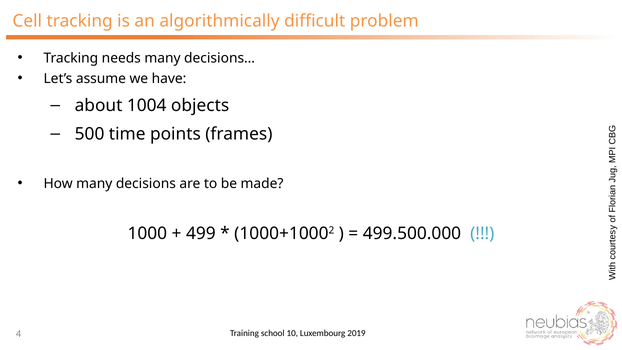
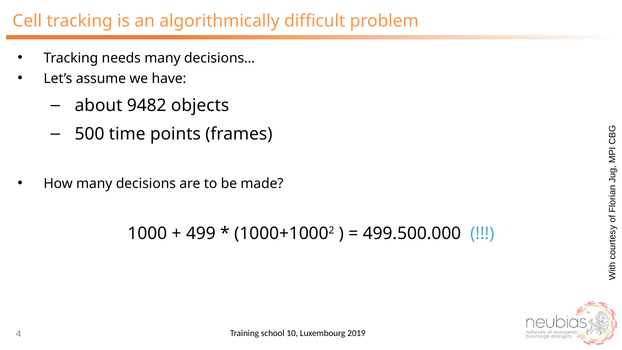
1004: 1004 -> 9482
